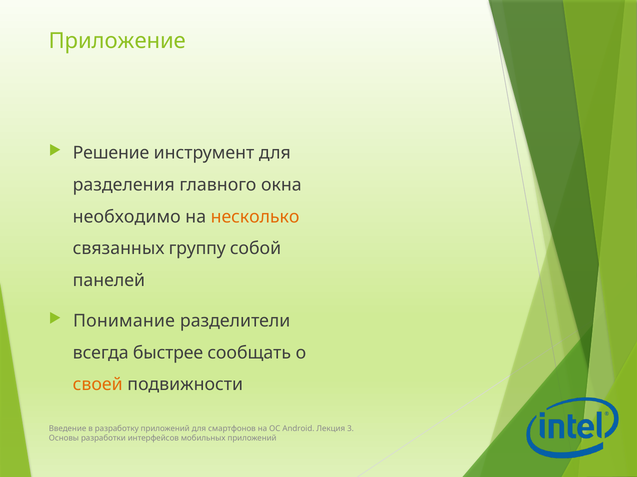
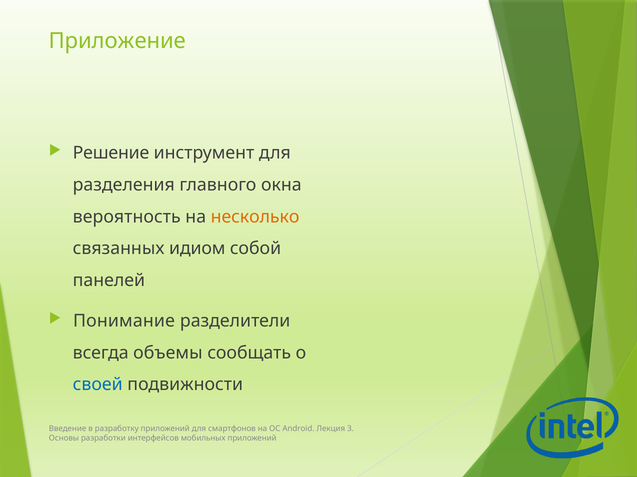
необходимо: необходимо -> вероятность
группу: группу -> идиом
быстрее: быстрее -> объемы
своей colour: orange -> blue
